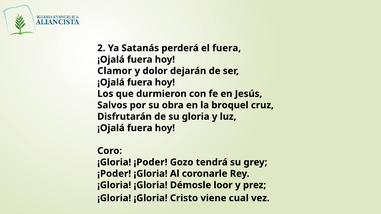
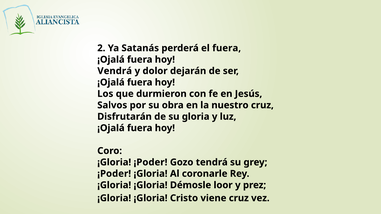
Clamor: Clamor -> Vendrá
broquel: broquel -> nuestro
viene cual: cual -> cruz
